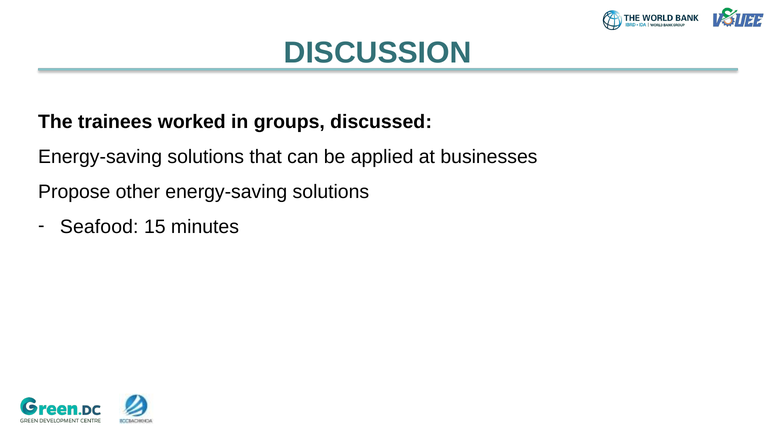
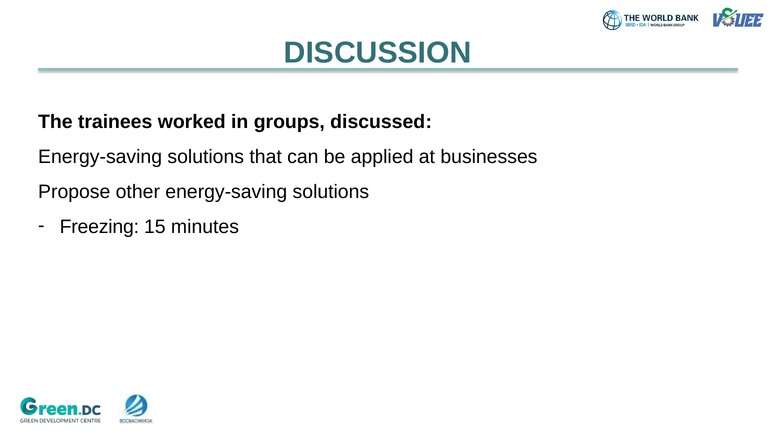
Seafood: Seafood -> Freezing
